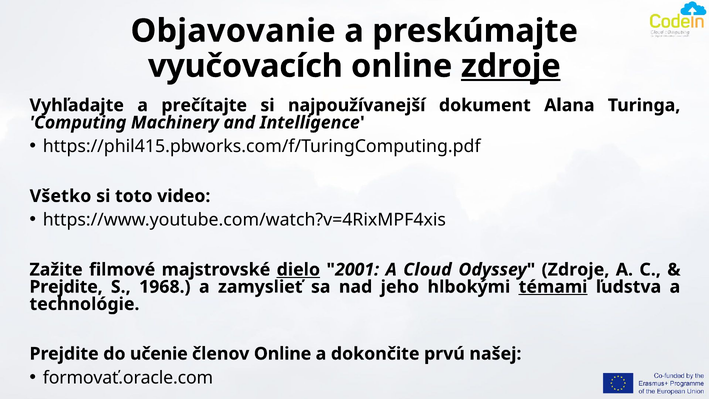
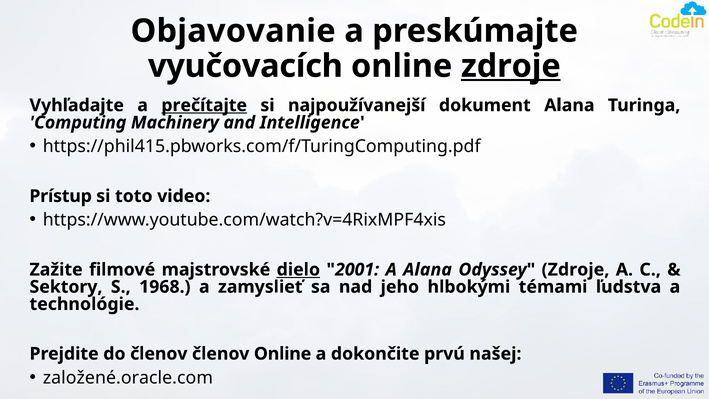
prečítajte underline: none -> present
Všetko: Všetko -> Prístup
A Cloud: Cloud -> Alana
Prejdite at (66, 287): Prejdite -> Sektory
témami underline: present -> none
do učenie: učenie -> členov
formovať.oracle.com: formovať.oracle.com -> založené.oracle.com
